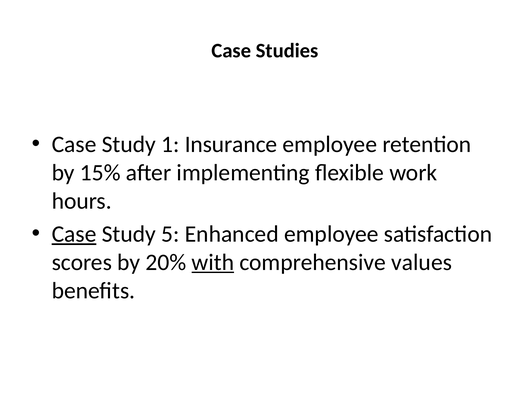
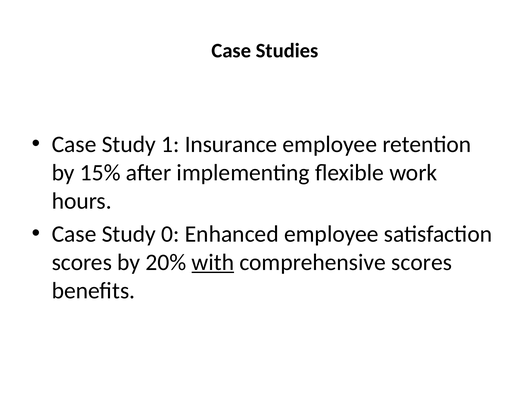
Case at (74, 234) underline: present -> none
5: 5 -> 0
comprehensive values: values -> scores
